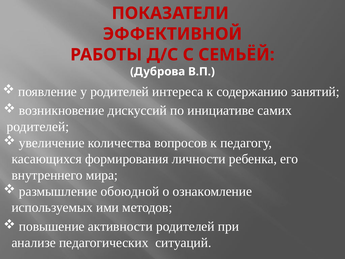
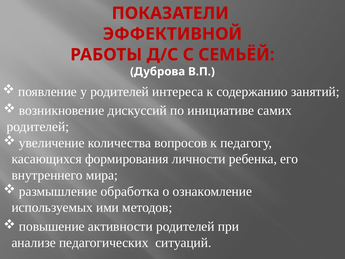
обоюдной: обоюдной -> обработка
